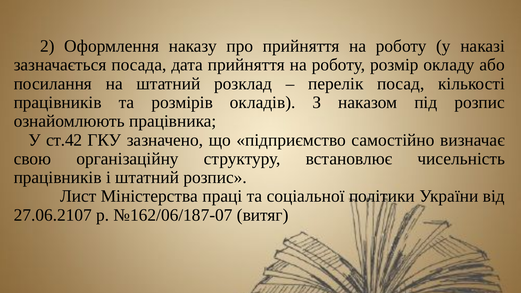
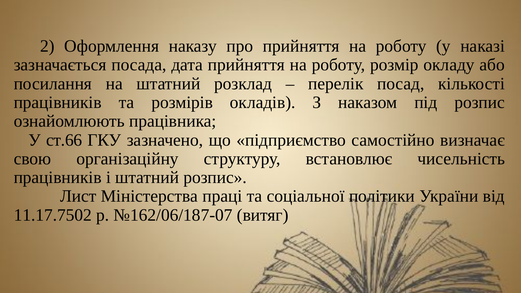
ст.42: ст.42 -> ст.66
27.06.2107: 27.06.2107 -> 11.17.7502
